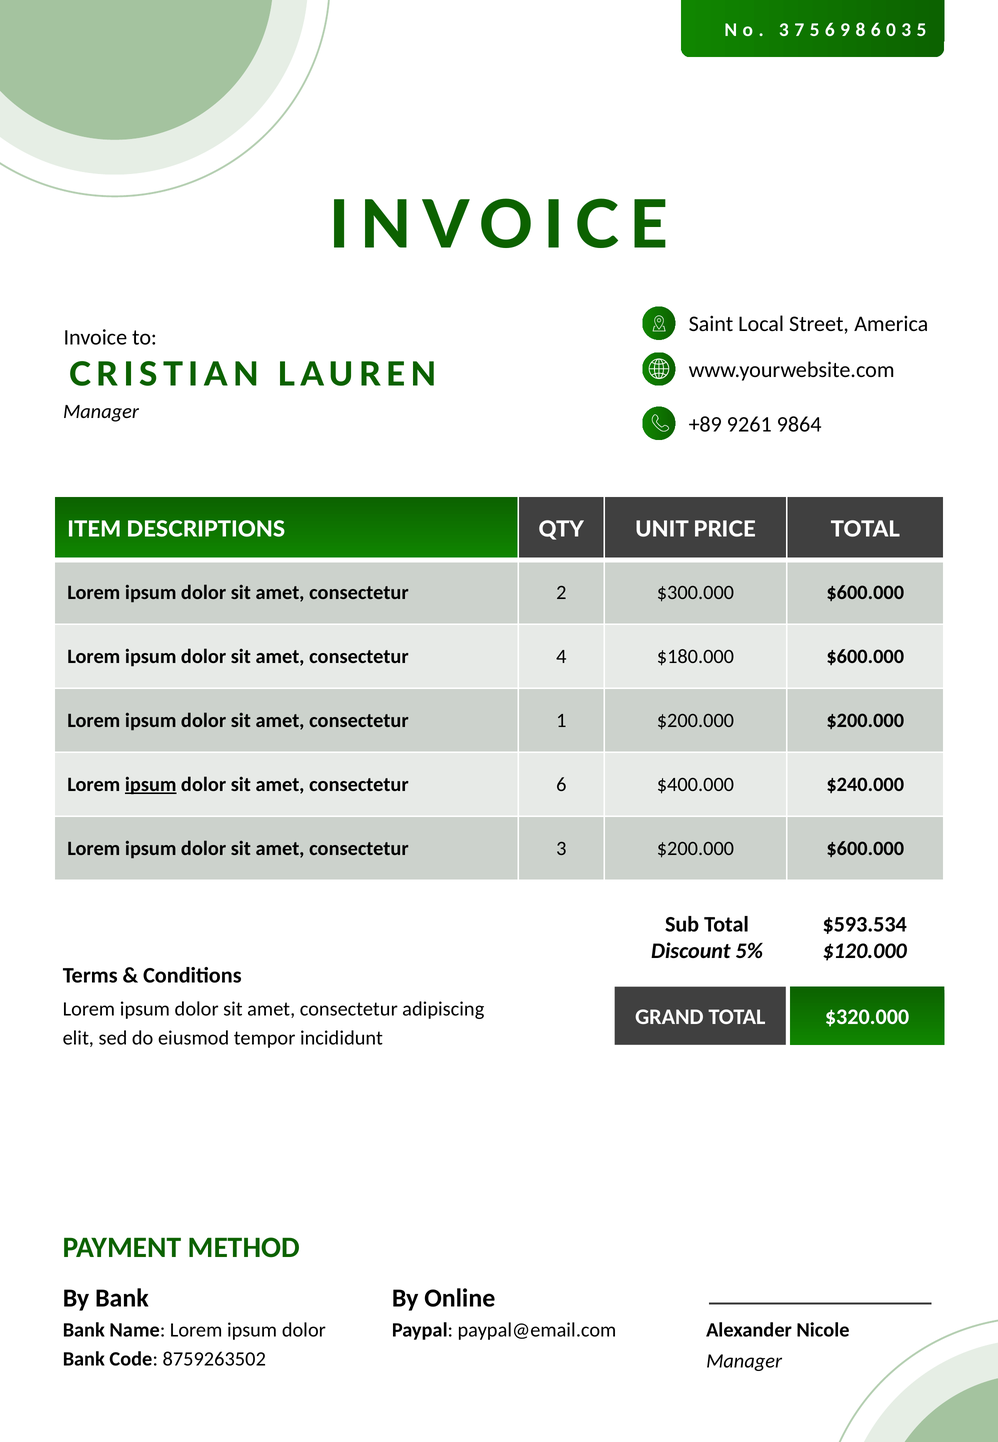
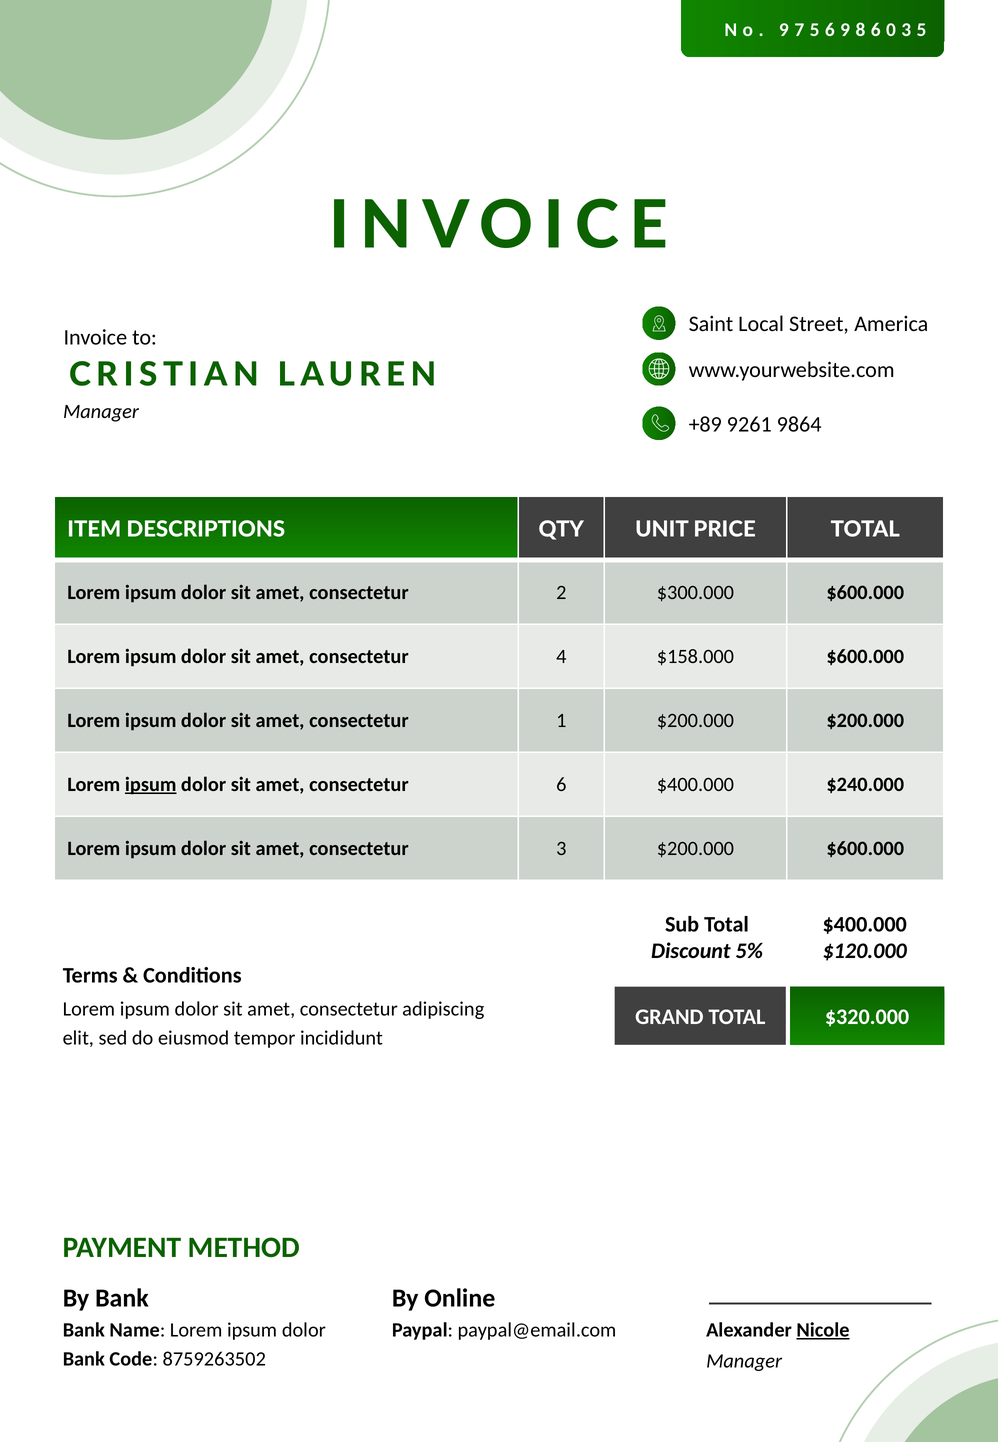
3 at (784, 30): 3 -> 9
$180.000: $180.000 -> $158.000
$593.534 at (865, 924): $593.534 -> $400.000
Nicole underline: none -> present
